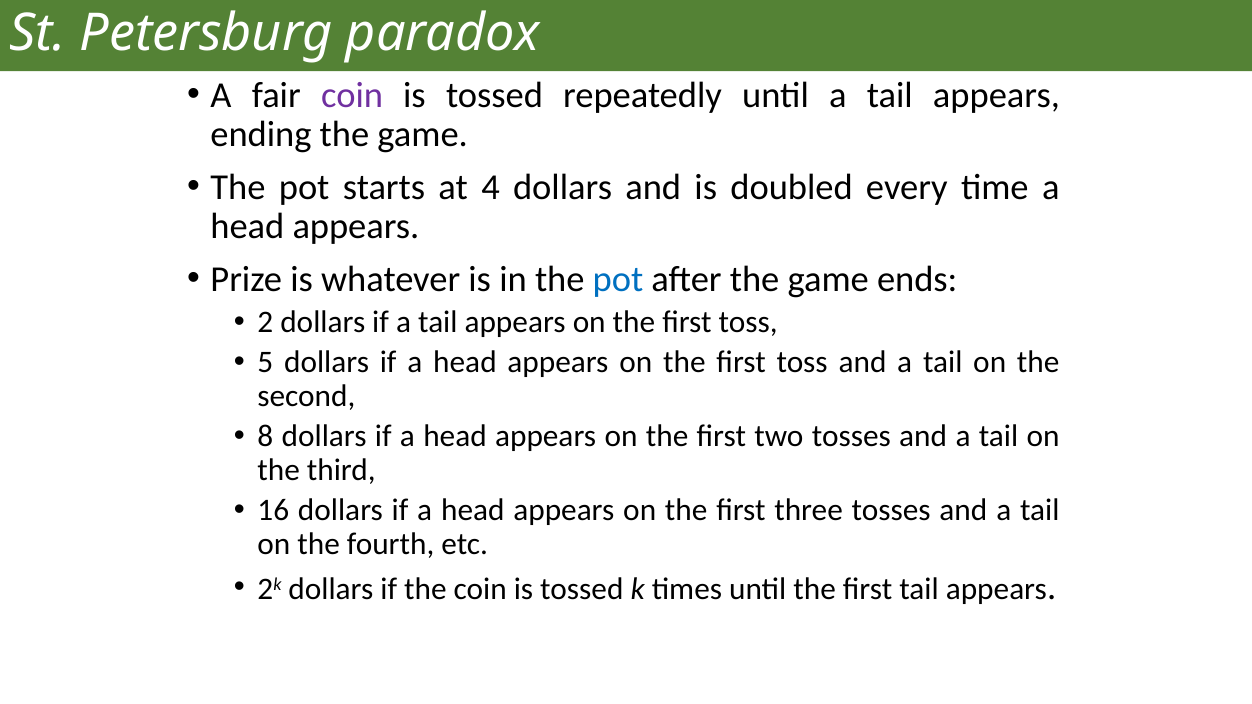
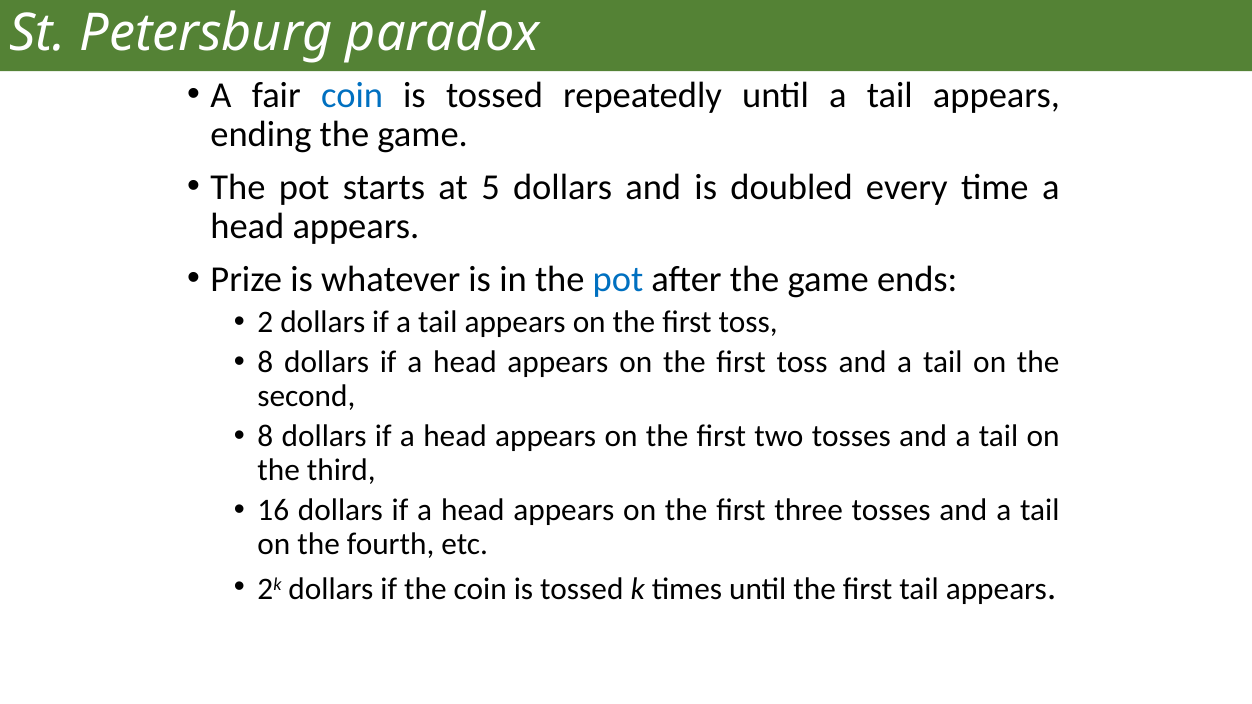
coin at (352, 95) colour: purple -> blue
4: 4 -> 5
5 at (265, 363): 5 -> 8
